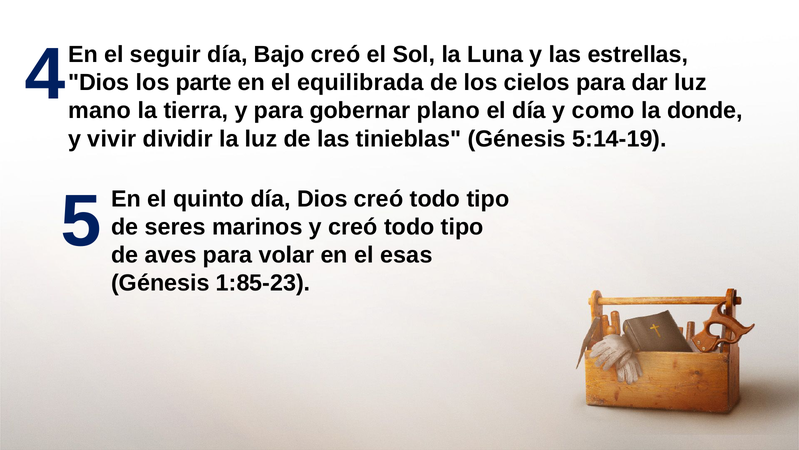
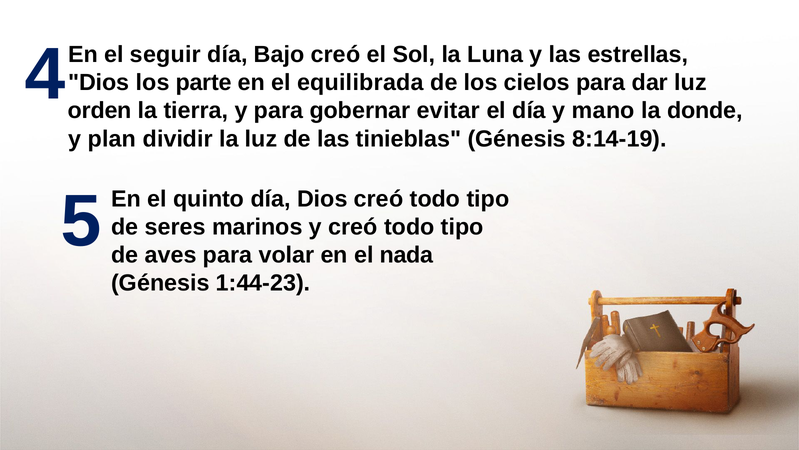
mano: mano -> orden
plano: plano -> evitar
como: como -> mano
vivir: vivir -> plan
5:14-19: 5:14-19 -> 8:14-19
esas: esas -> nada
1:85-23: 1:85-23 -> 1:44-23
